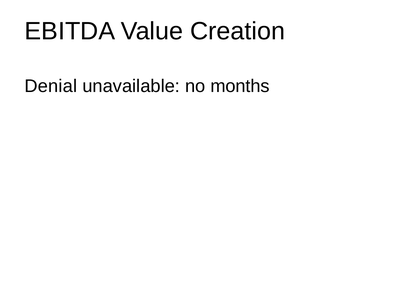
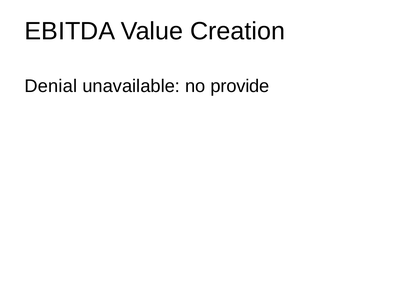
months: months -> provide
